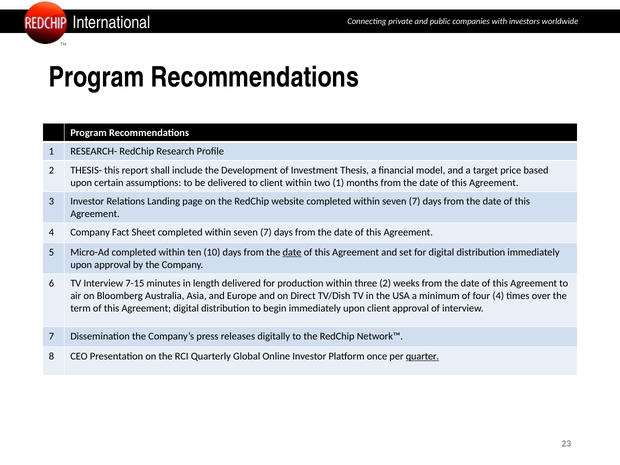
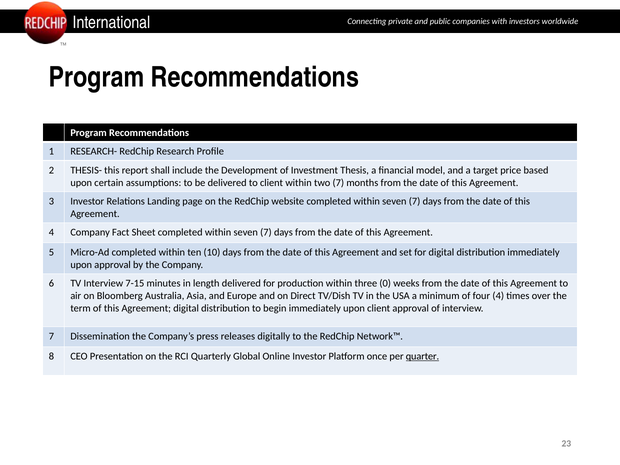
two 1: 1 -> 7
date at (292, 252) underline: present -> none
three 2: 2 -> 0
